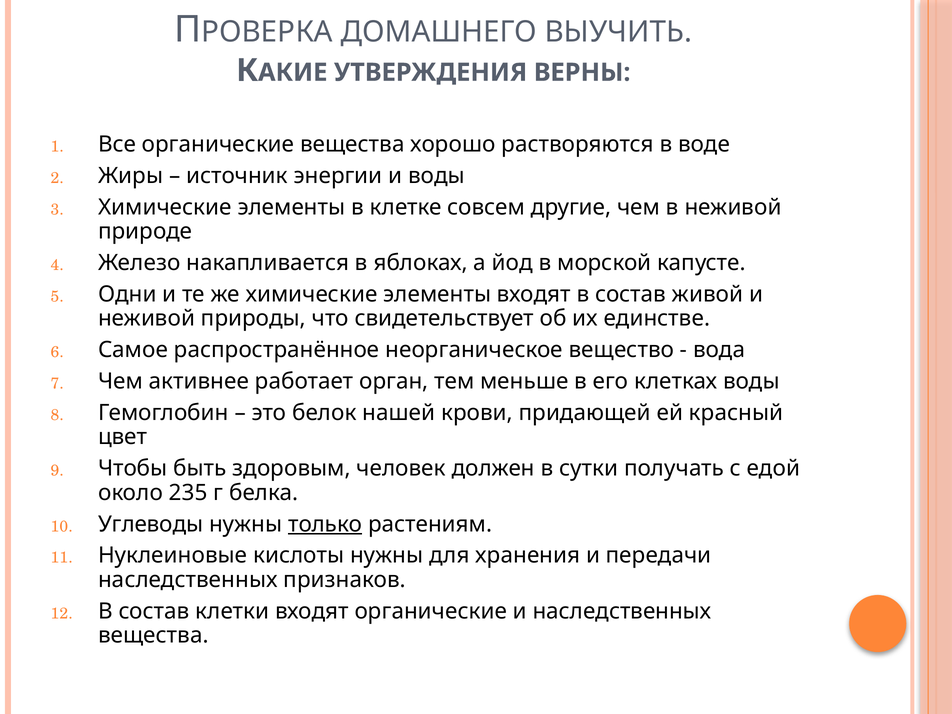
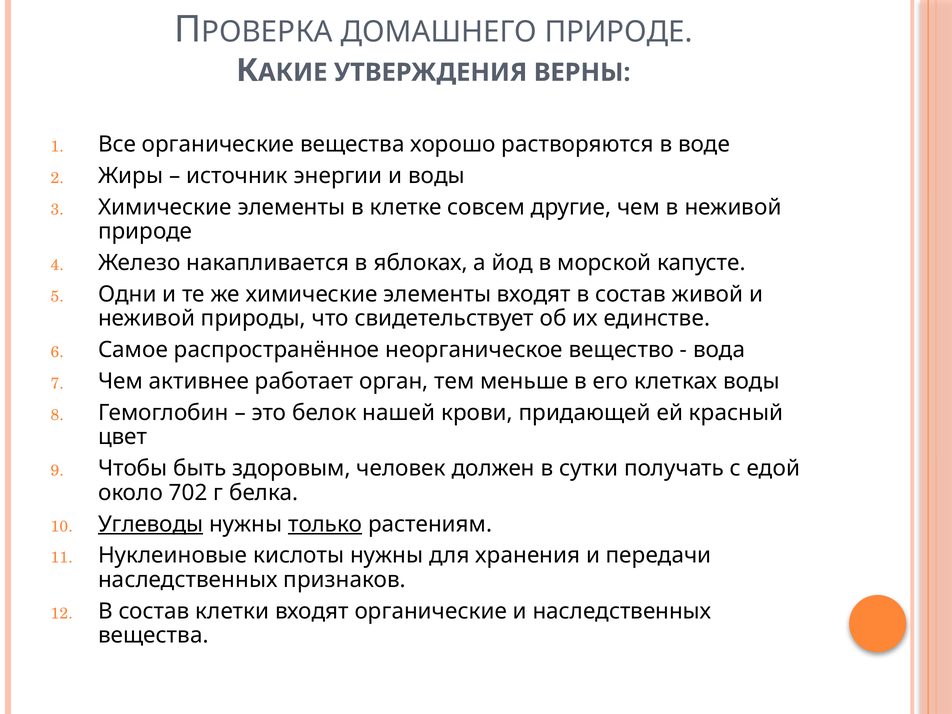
ДОМАШНЕГО ВЫУЧИТЬ: ВЫУЧИТЬ -> ПРИРОДЕ
235: 235 -> 702
Углеводы underline: none -> present
